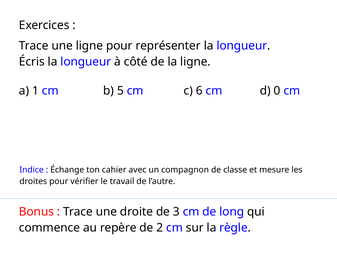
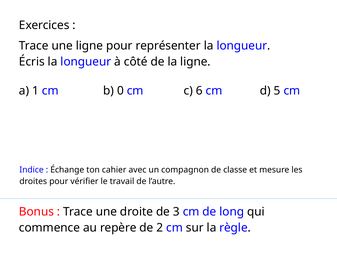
5: 5 -> 0
0: 0 -> 5
